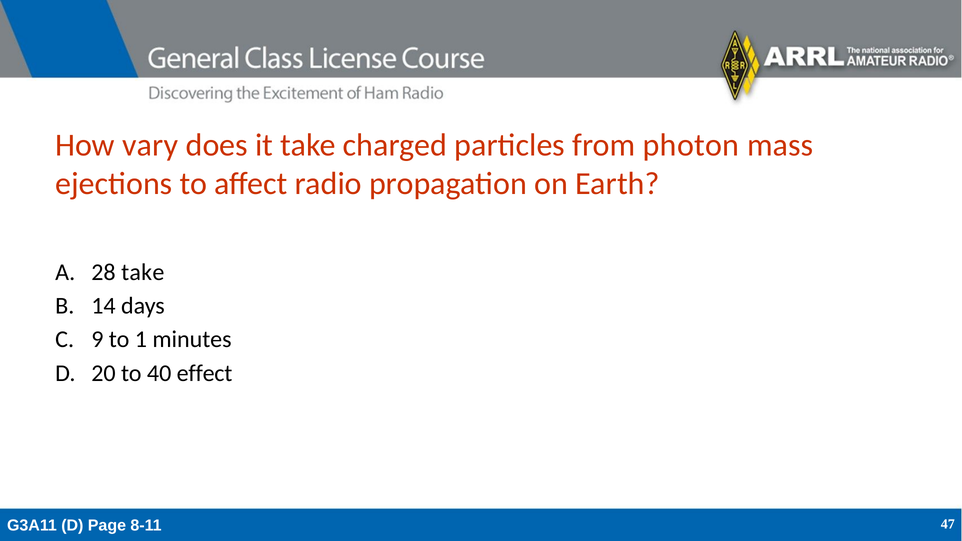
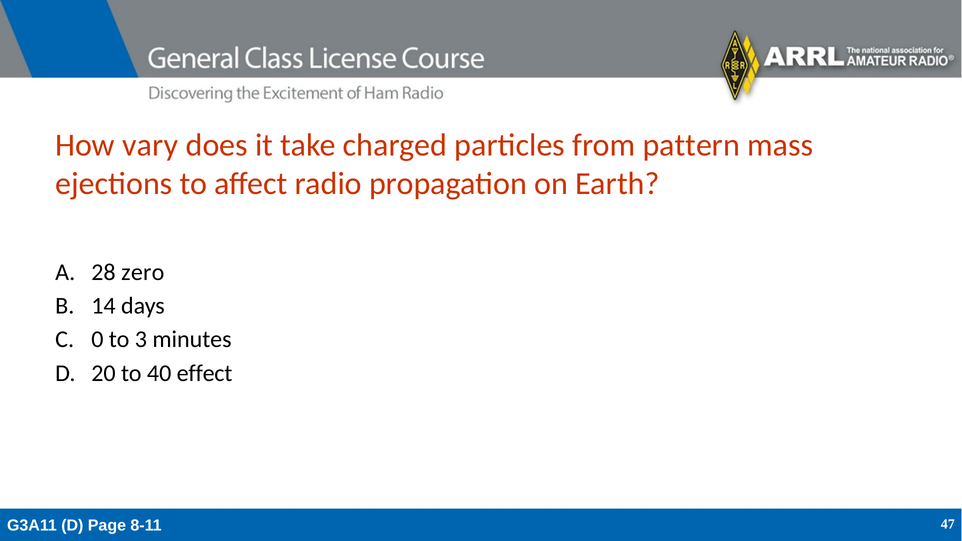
photon: photon -> pattern
28 take: take -> zero
9: 9 -> 0
1: 1 -> 3
